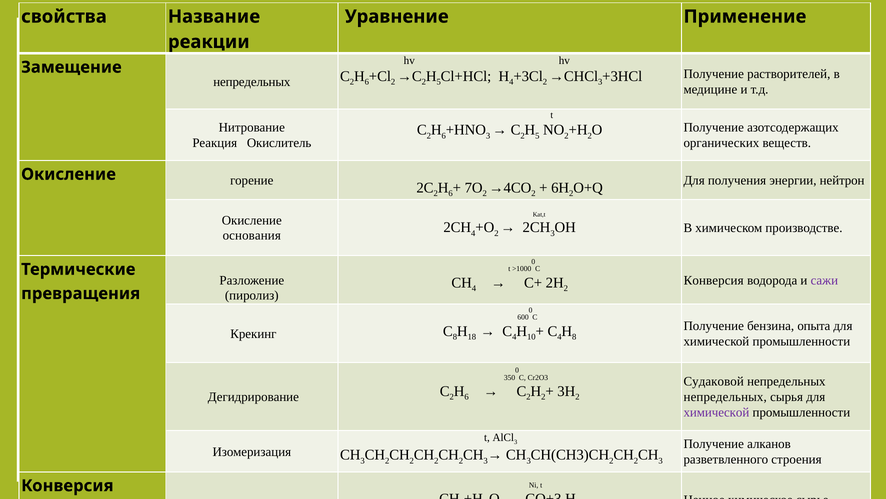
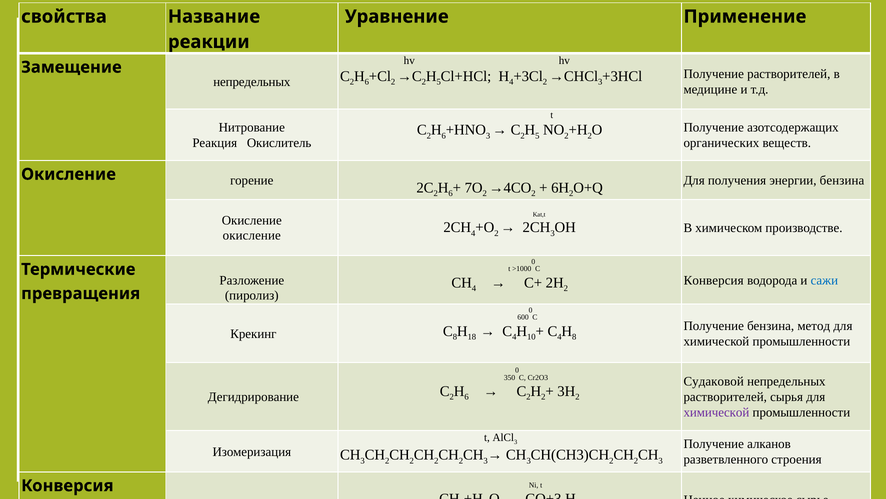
энергии нейтрон: нейтрон -> бензина
основания at (252, 235): основания -> окисление
сажи colour: purple -> blue
опыта: опыта -> метод
непредельных at (725, 396): непредельных -> растворителей
